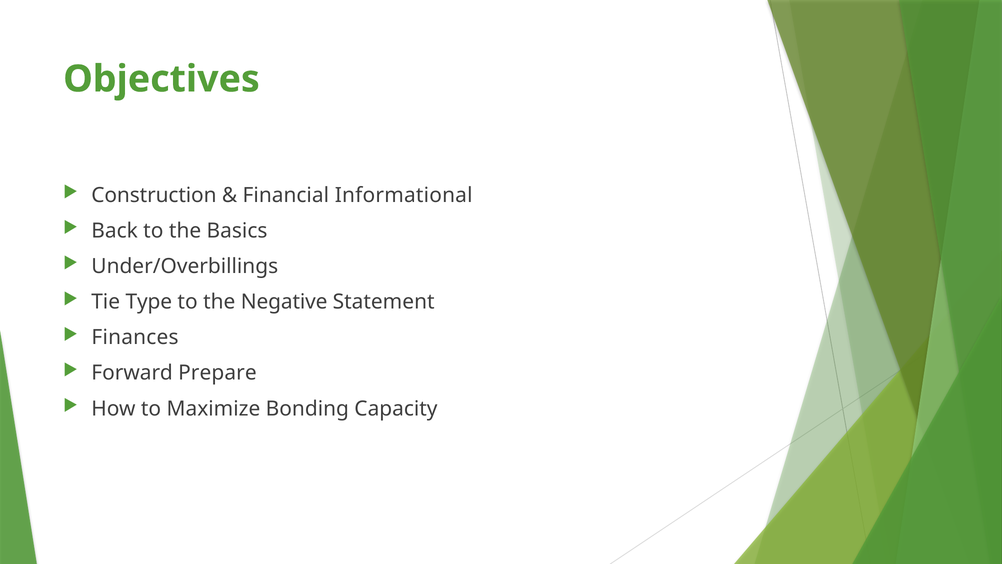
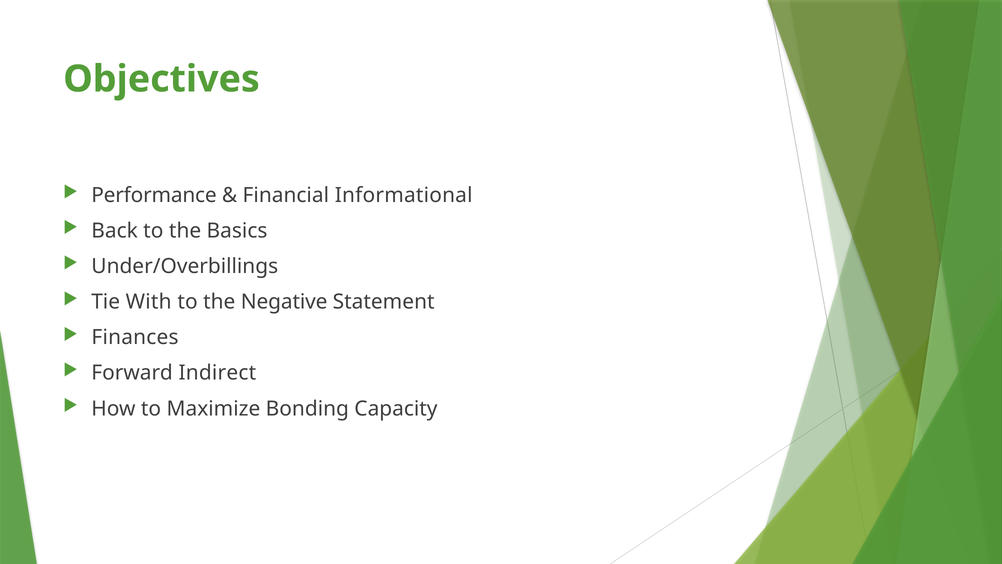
Construction: Construction -> Performance
Type: Type -> With
Prepare: Prepare -> Indirect
